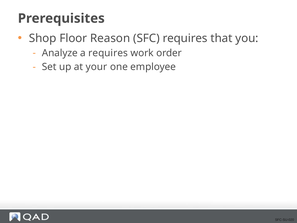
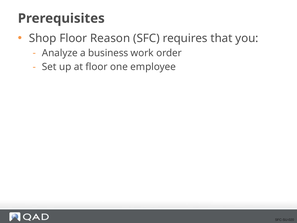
a requires: requires -> business
at your: your -> floor
